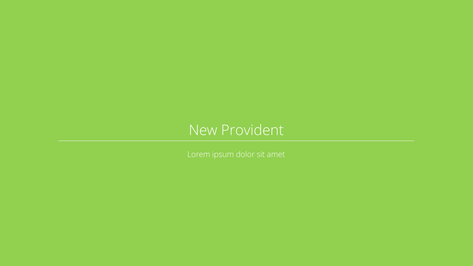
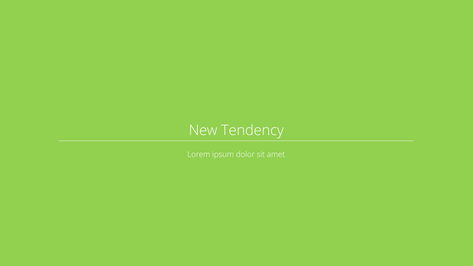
Provident: Provident -> Tendency
